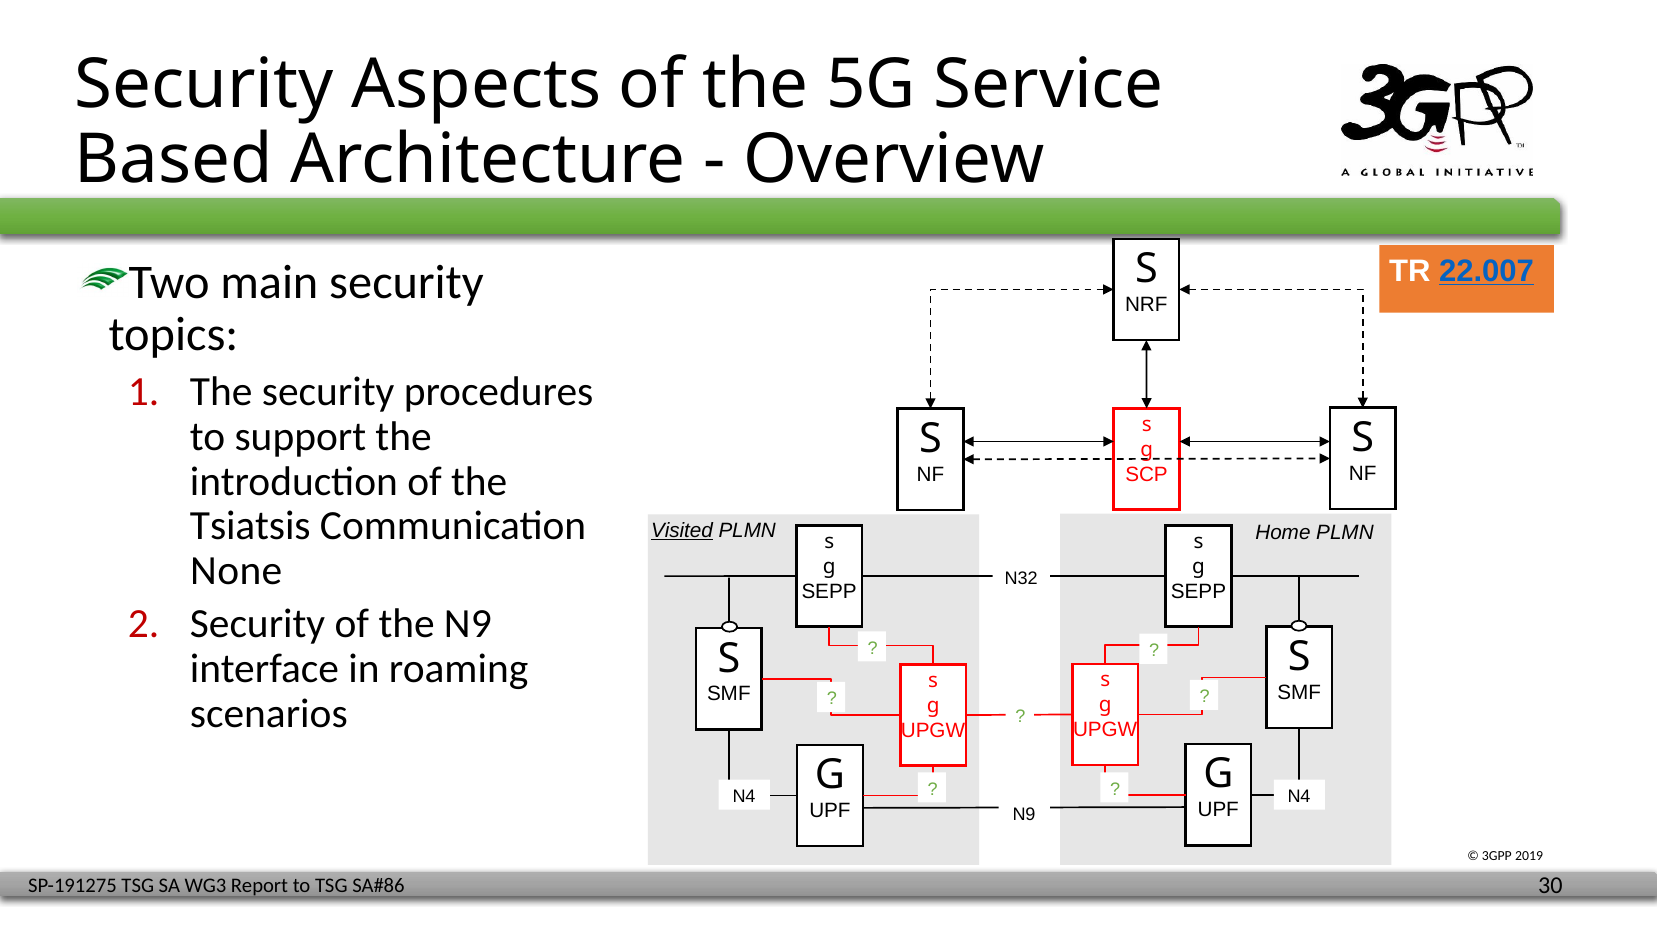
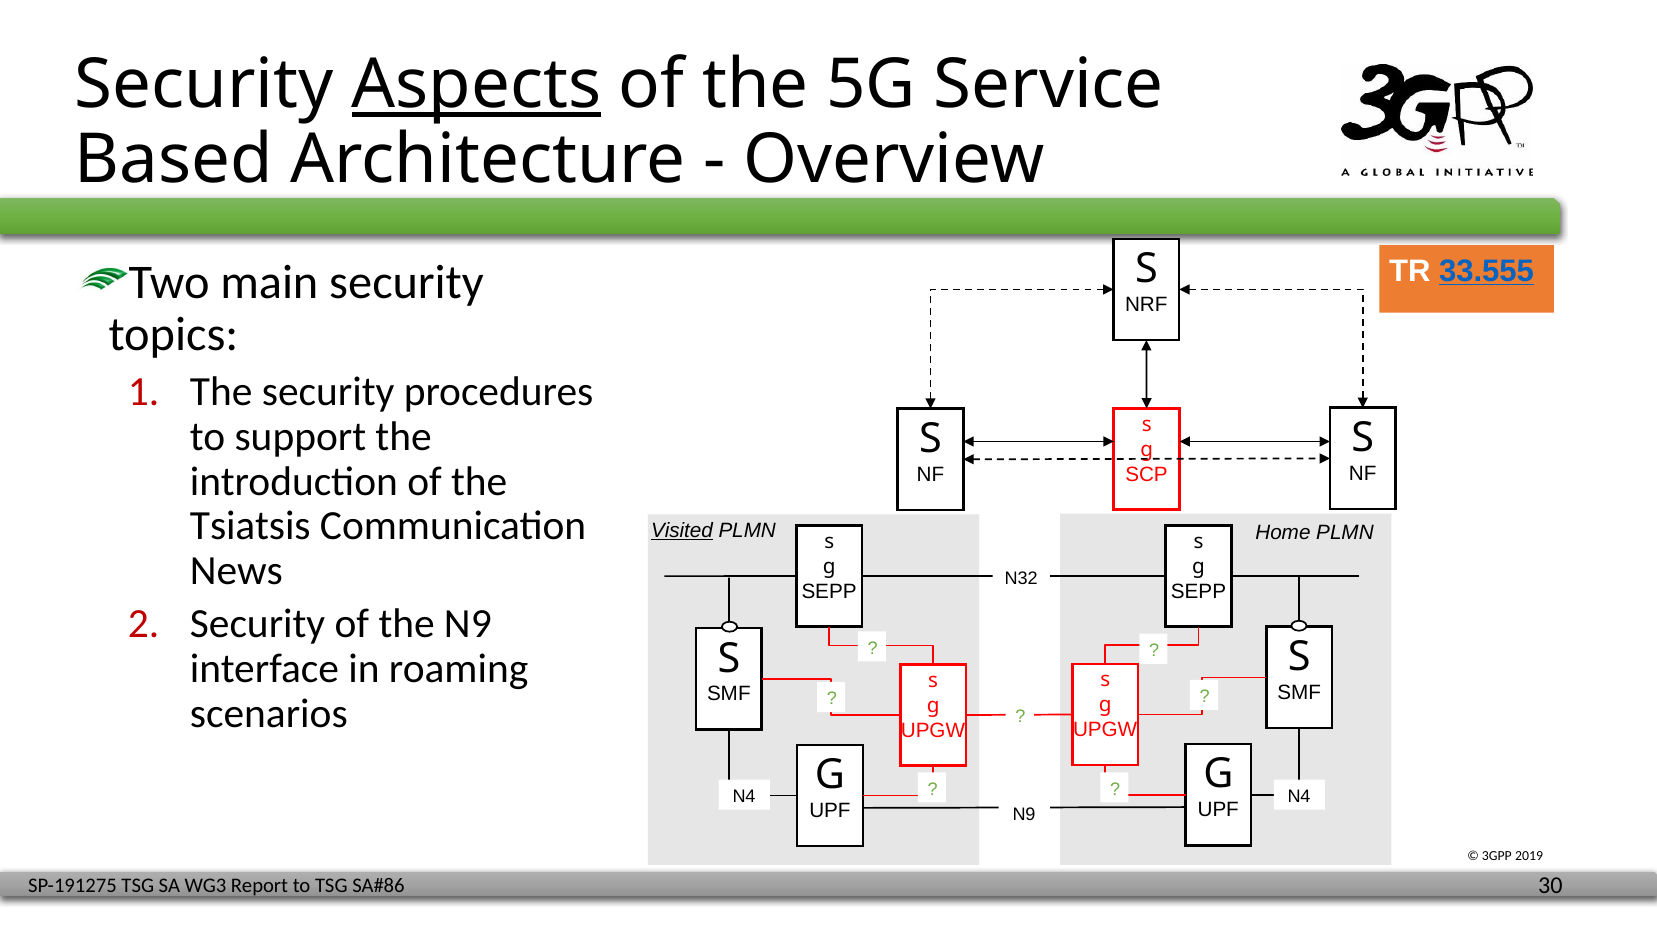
Aspects underline: none -> present
22.007: 22.007 -> 33.555
None: None -> News
